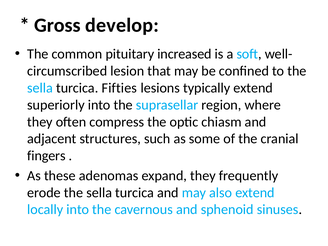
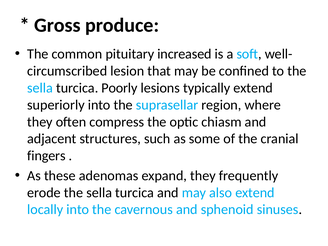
develop: develop -> produce
Fifties: Fifties -> Poorly
